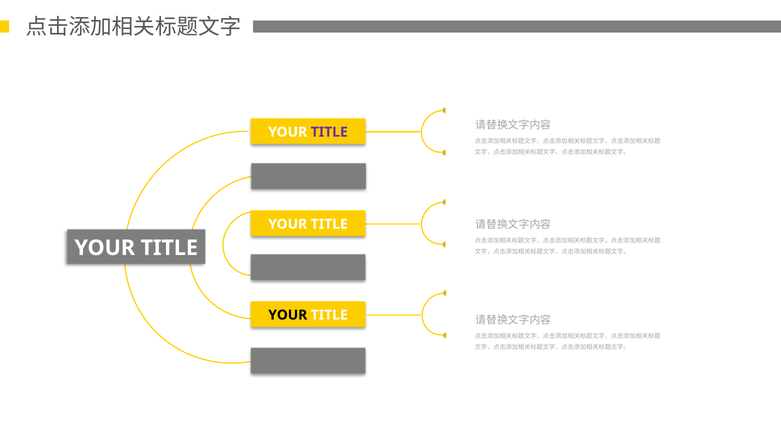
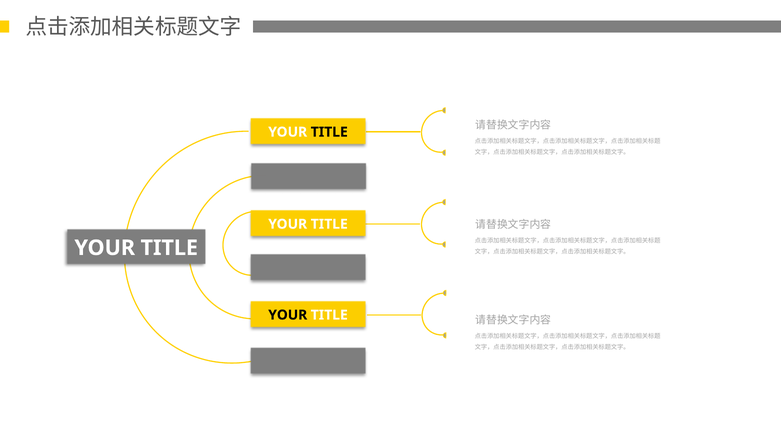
TITLE at (329, 132) colour: purple -> black
